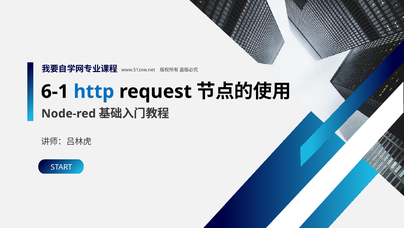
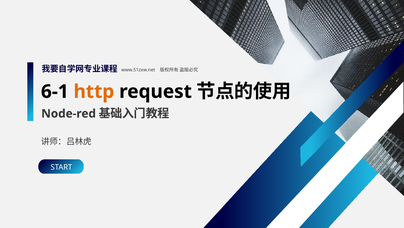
http colour: blue -> orange
